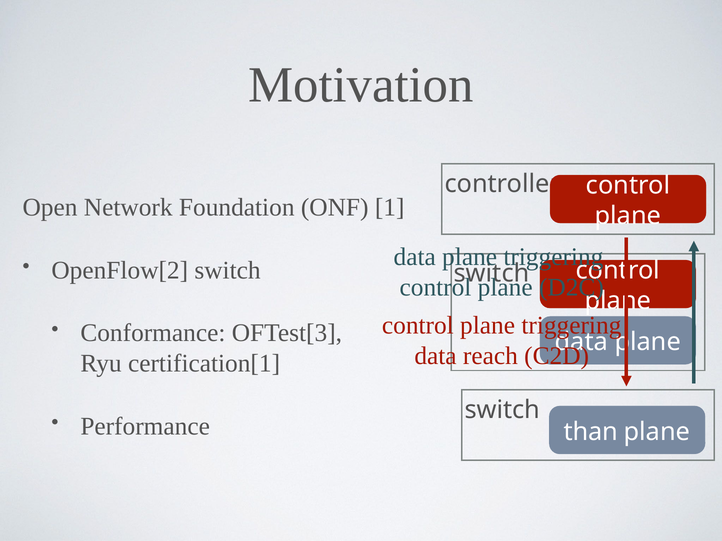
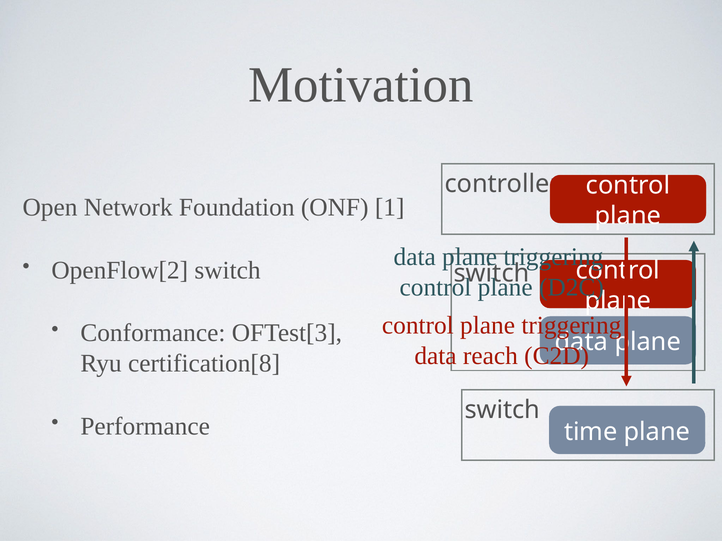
certification[1: certification[1 -> certification[8
than: than -> time
